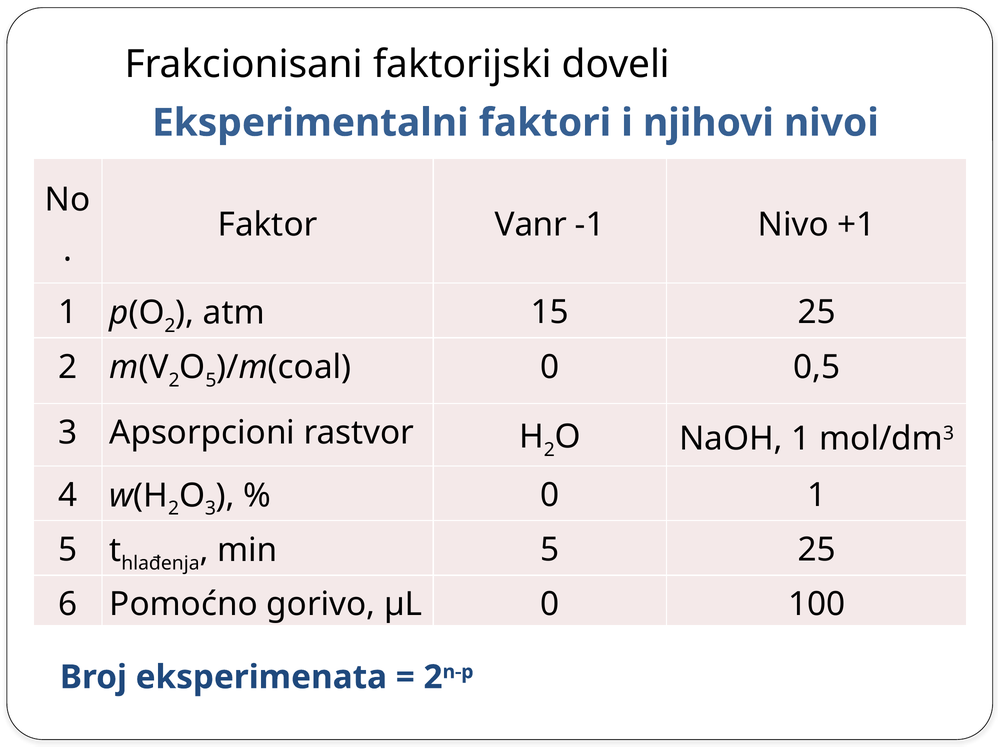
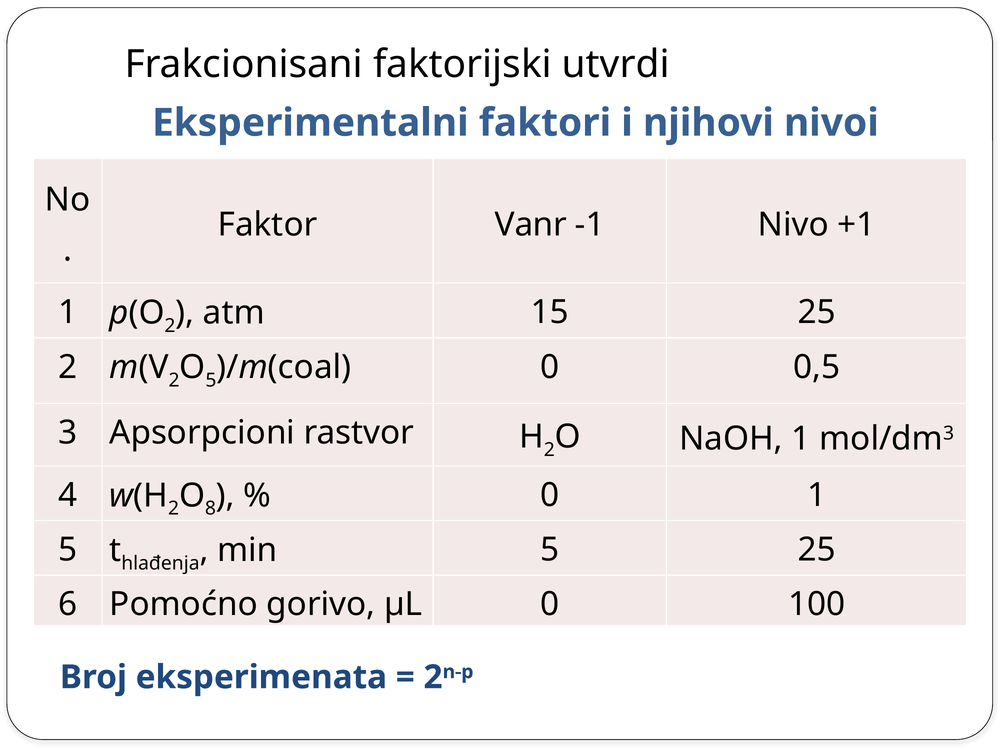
doveli: doveli -> utvrdi
3 at (211, 509): 3 -> 8
